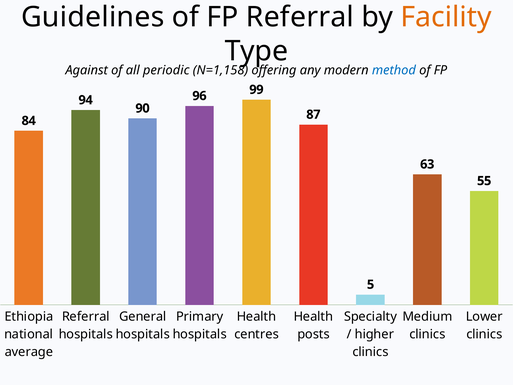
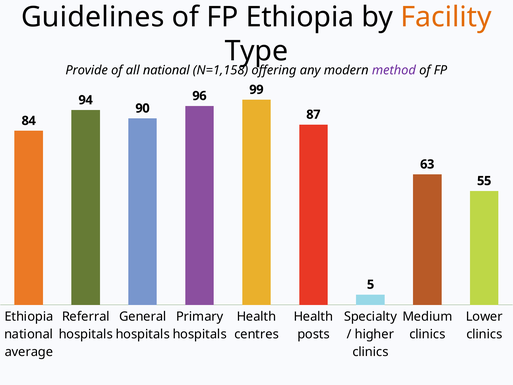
FP Referral: Referral -> Ethiopia
Against: Against -> Provide
all periodic: periodic -> national
method colour: blue -> purple
